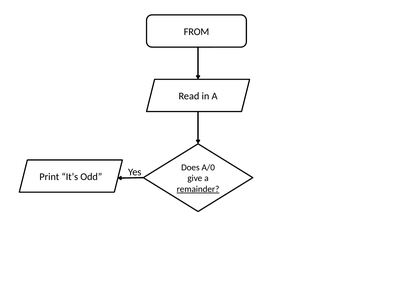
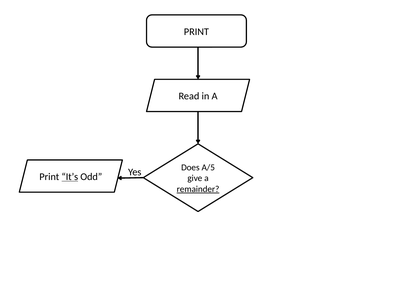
FROM at (196, 32): FROM -> PRINT
A/0: A/0 -> A/5
It’s underline: none -> present
